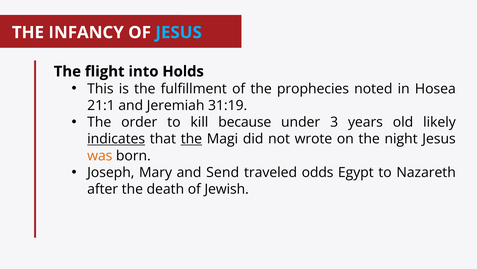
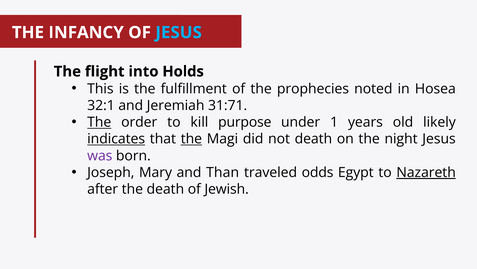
21:1: 21:1 -> 32:1
31:19: 31:19 -> 31:71
The at (99, 122) underline: none -> present
because: because -> purpose
3: 3 -> 1
not wrote: wrote -> death
was colour: orange -> purple
Send: Send -> Than
Nazareth underline: none -> present
